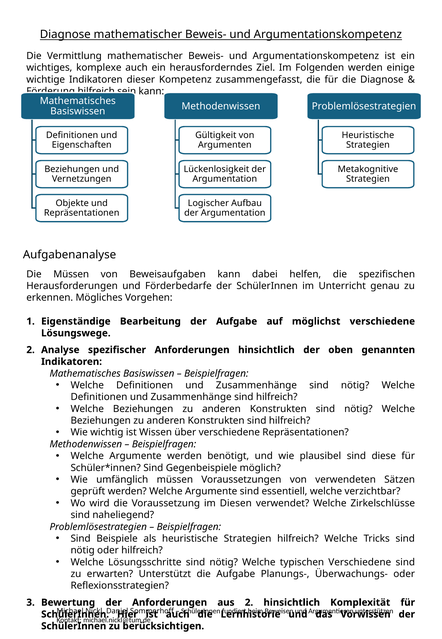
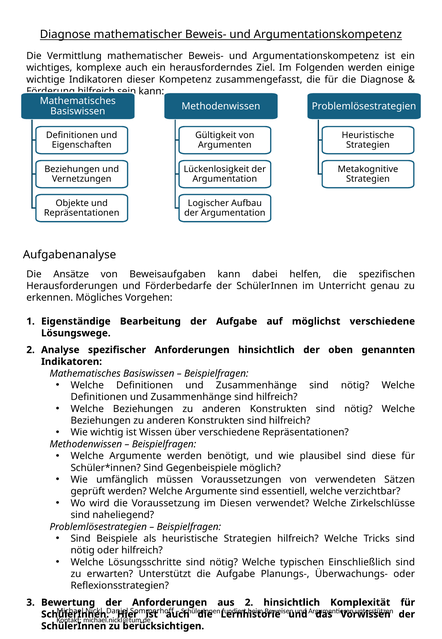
Die Müssen: Müssen -> Ansätze
typischen Verschiedene: Verschiedene -> Einschließlich
